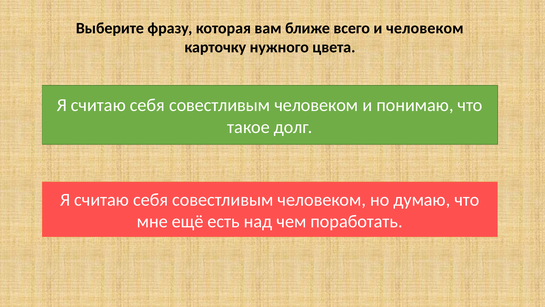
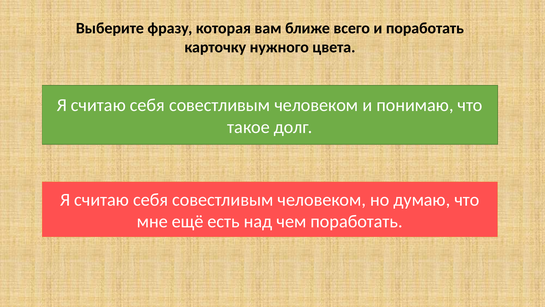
и человеком: человеком -> поработать
